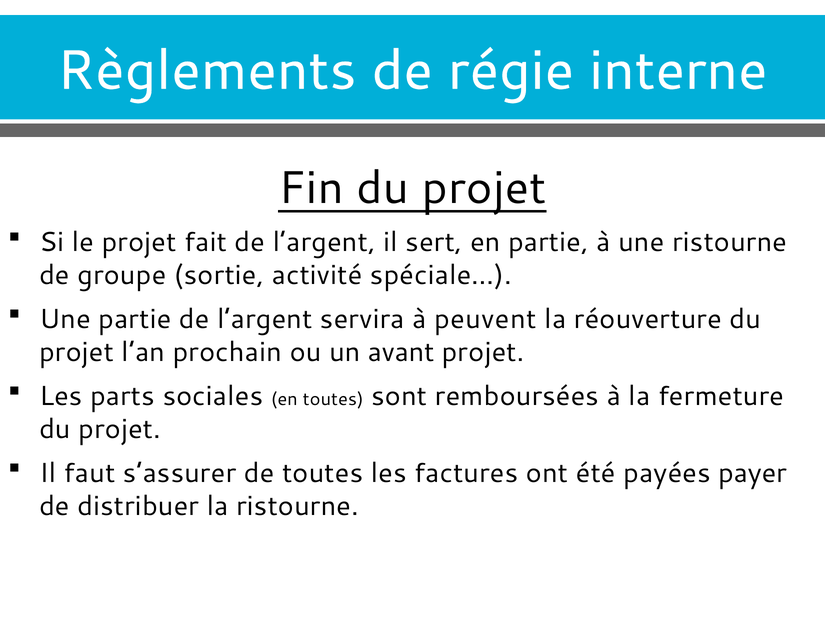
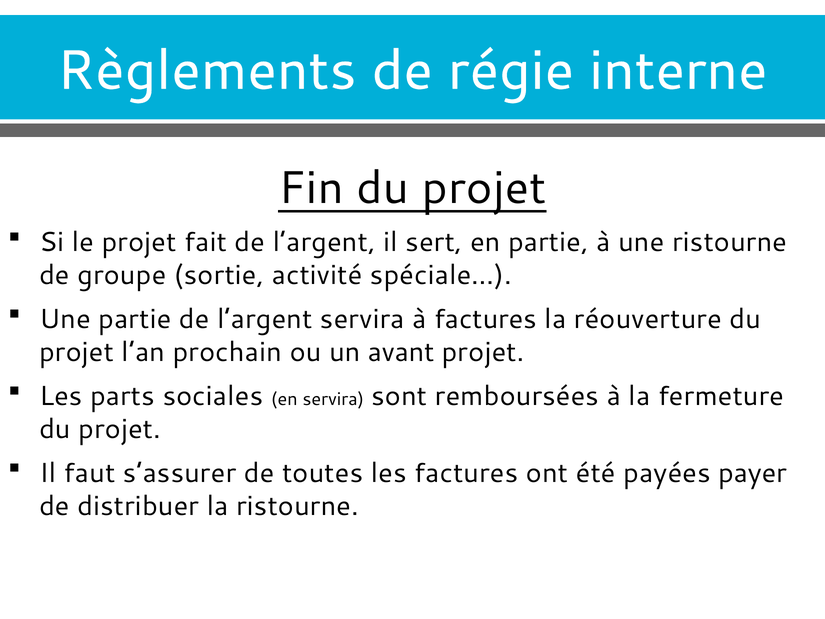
à peuvent: peuvent -> factures
en toutes: toutes -> servira
